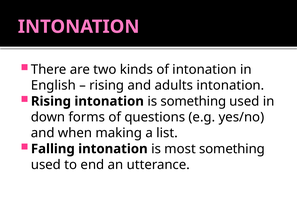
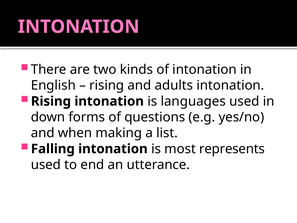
is something: something -> languages
most something: something -> represents
